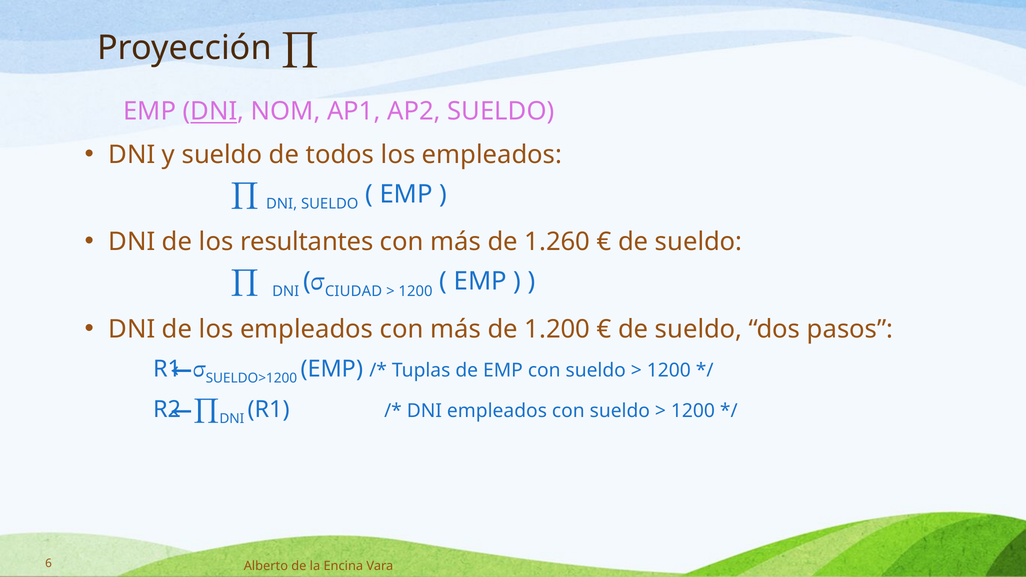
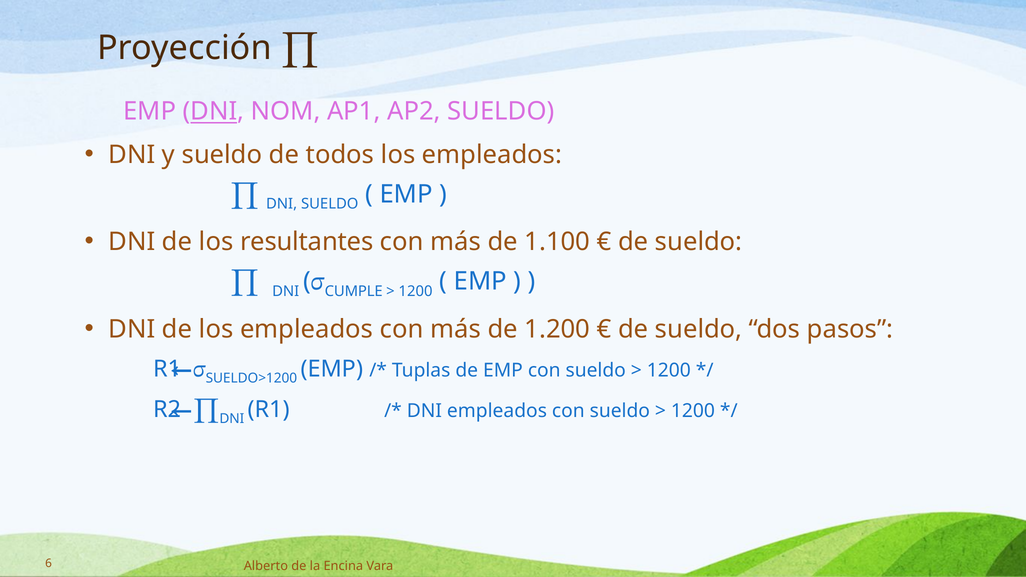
1.260: 1.260 -> 1.100
CIUDAD: CIUDAD -> CUMPLE
